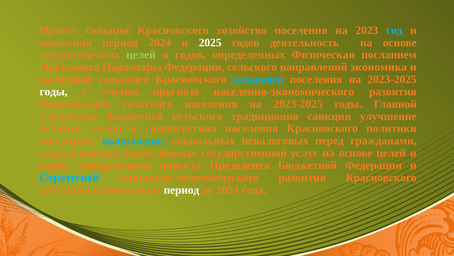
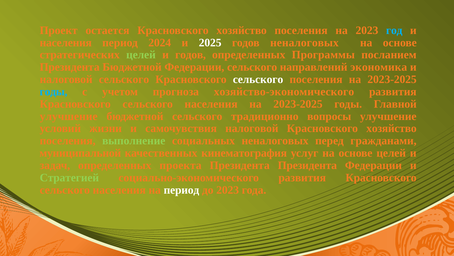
Проект санкции: санкции -> остается
годов деятельность: деятельность -> неналоговых
Физическая: Физическая -> Программы
Президента Параметры: Параметры -> Бюджетной
сельского at (258, 79) colour: light blue -> white
годы at (54, 92) colour: white -> light blue
населения-экономического: населения-экономического -> хозяйство-экономического
традиционно санкции: санкции -> вопросы
самочувствия поселения: поселения -> налоговой
политики at (391, 128): политики -> хозяйство
выполнение colour: light blue -> light green
стратегических at (80, 153): стратегических -> муниципальной
государственной: государственной -> кинематография
Президента Бюджетной: Бюджетной -> Президента
Стратегией colour: light blue -> light green
плановый at (119, 190): плановый -> населения
до 2054: 2054 -> 2023
